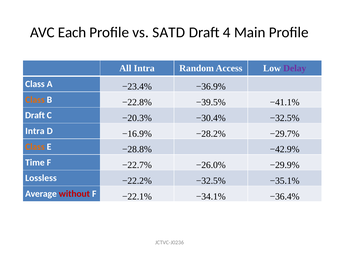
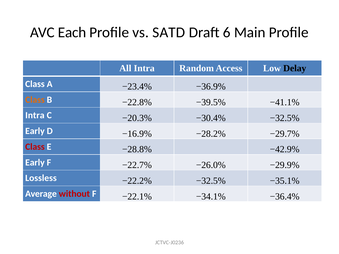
4: 4 -> 6
Delay colour: purple -> black
Draft at (35, 115): Draft -> Intra
Intra at (35, 131): Intra -> Early
Class at (35, 147) colour: orange -> red
Time at (35, 163): Time -> Early
